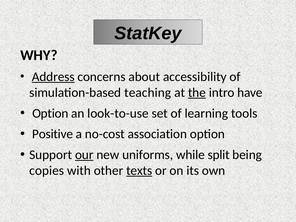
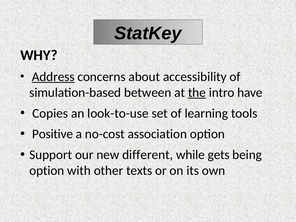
teaching: teaching -> between
Option at (50, 113): Option -> Copies
our underline: present -> none
uniforms: uniforms -> different
split: split -> gets
copies at (47, 171): copies -> option
texts underline: present -> none
